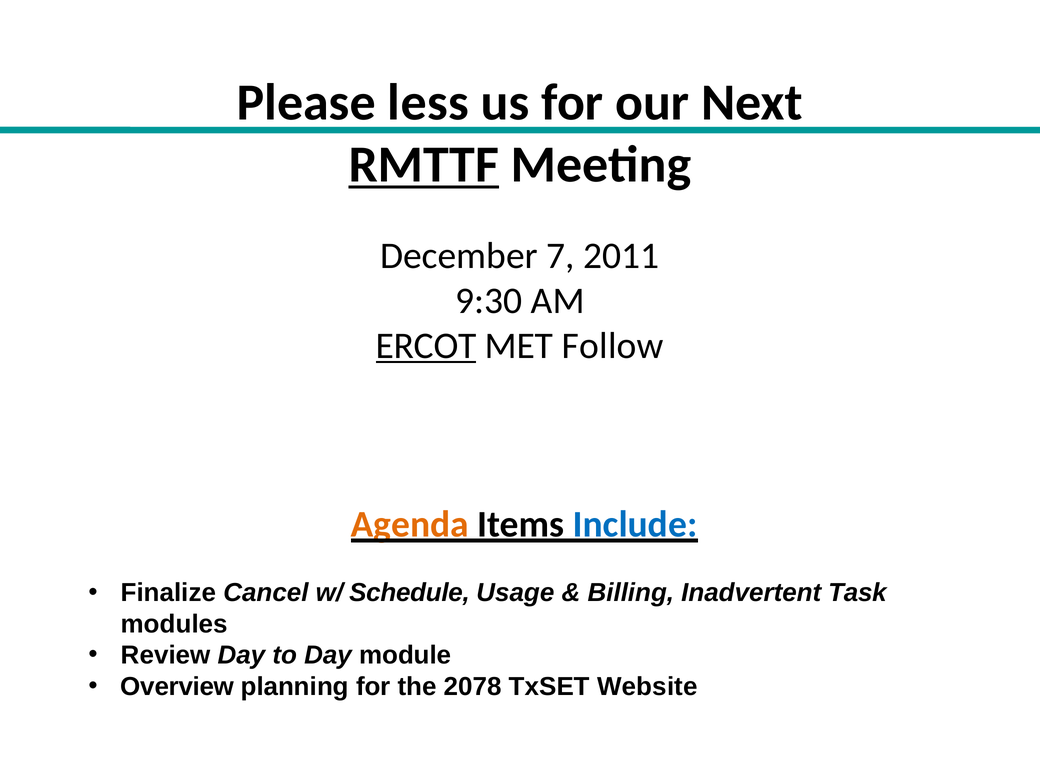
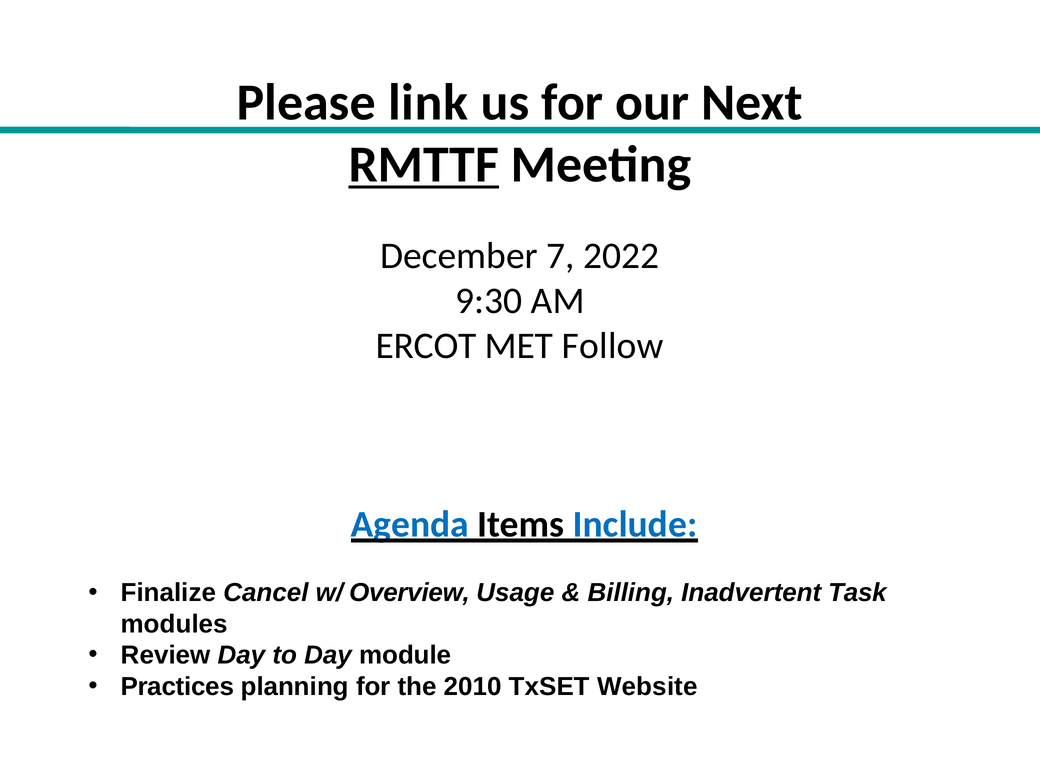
less: less -> link
2011: 2011 -> 2022
ERCOT underline: present -> none
Agenda colour: orange -> blue
Schedule: Schedule -> Overview
Overview: Overview -> Practices
2078: 2078 -> 2010
